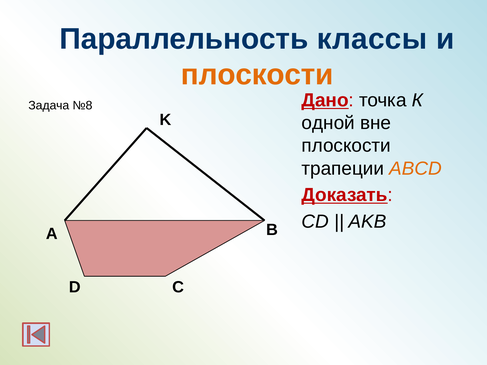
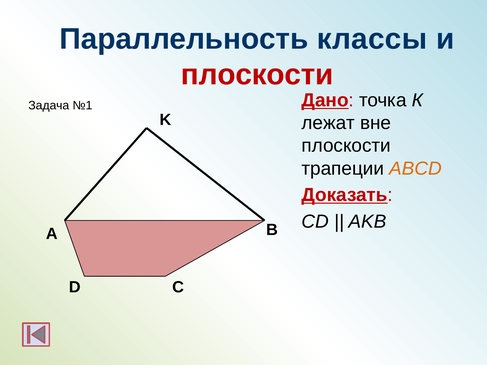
плоскости at (257, 75) colour: orange -> red
№8: №8 -> №1
одной: одной -> лежат
